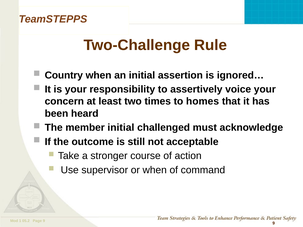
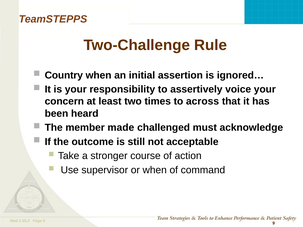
homes: homes -> across
member initial: initial -> made
